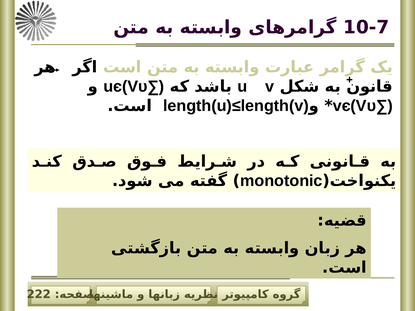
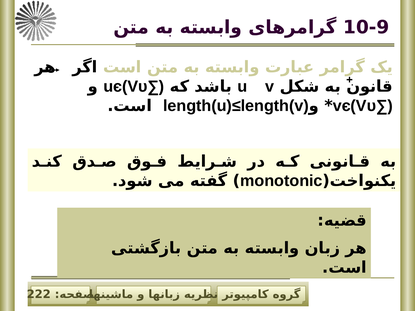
10-7: 10-7 -> 10-9
